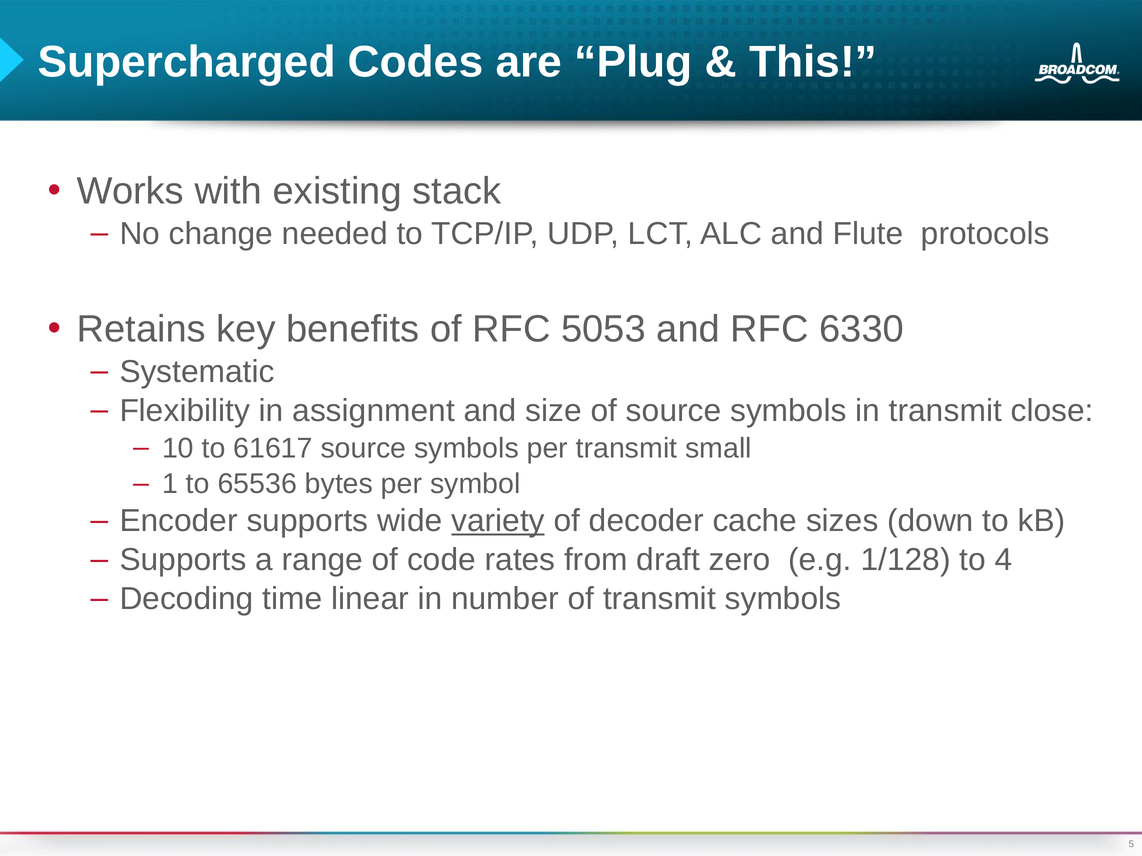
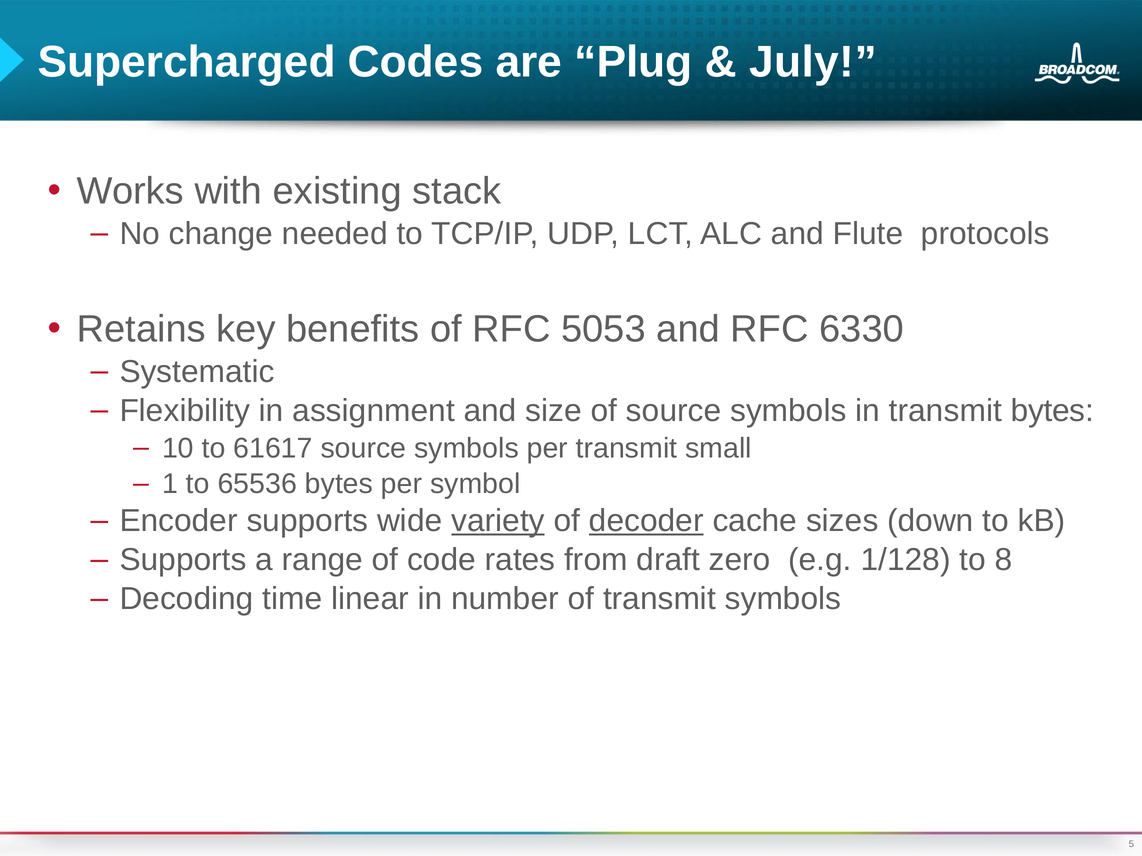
This: This -> July
transmit close: close -> bytes
decoder underline: none -> present
4: 4 -> 8
